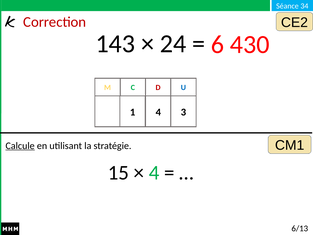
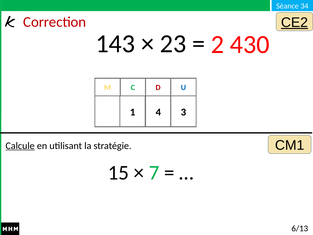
CE2 underline: none -> present
24: 24 -> 23
6: 6 -> 2
4 at (154, 173): 4 -> 7
